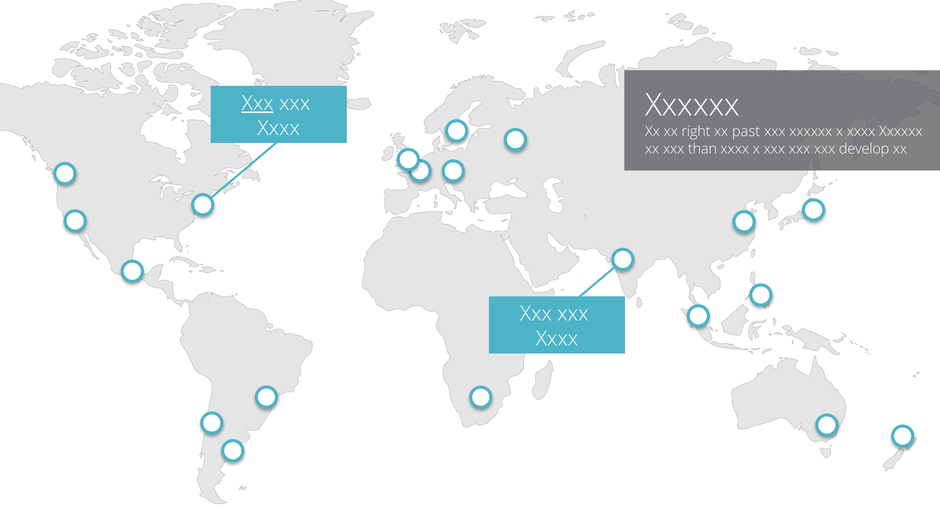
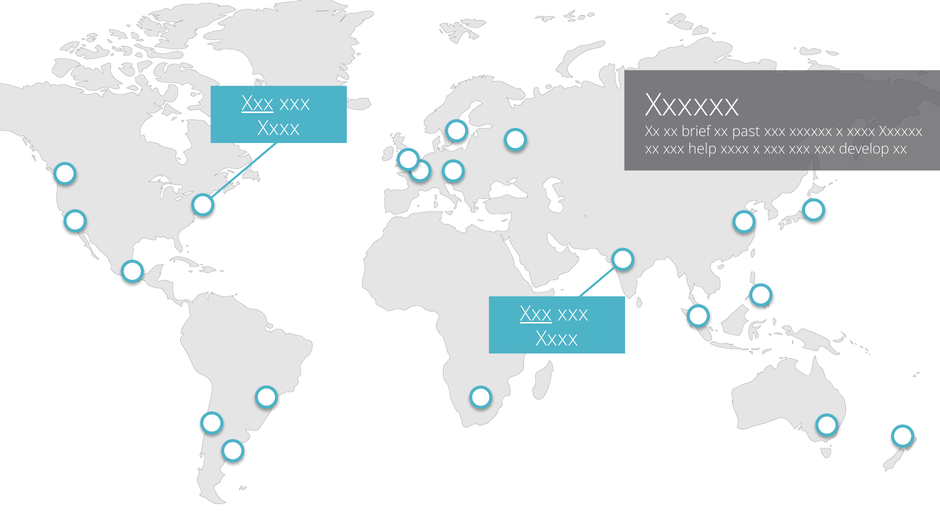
right: right -> brief
than: than -> help
Xxx at (536, 314) underline: none -> present
